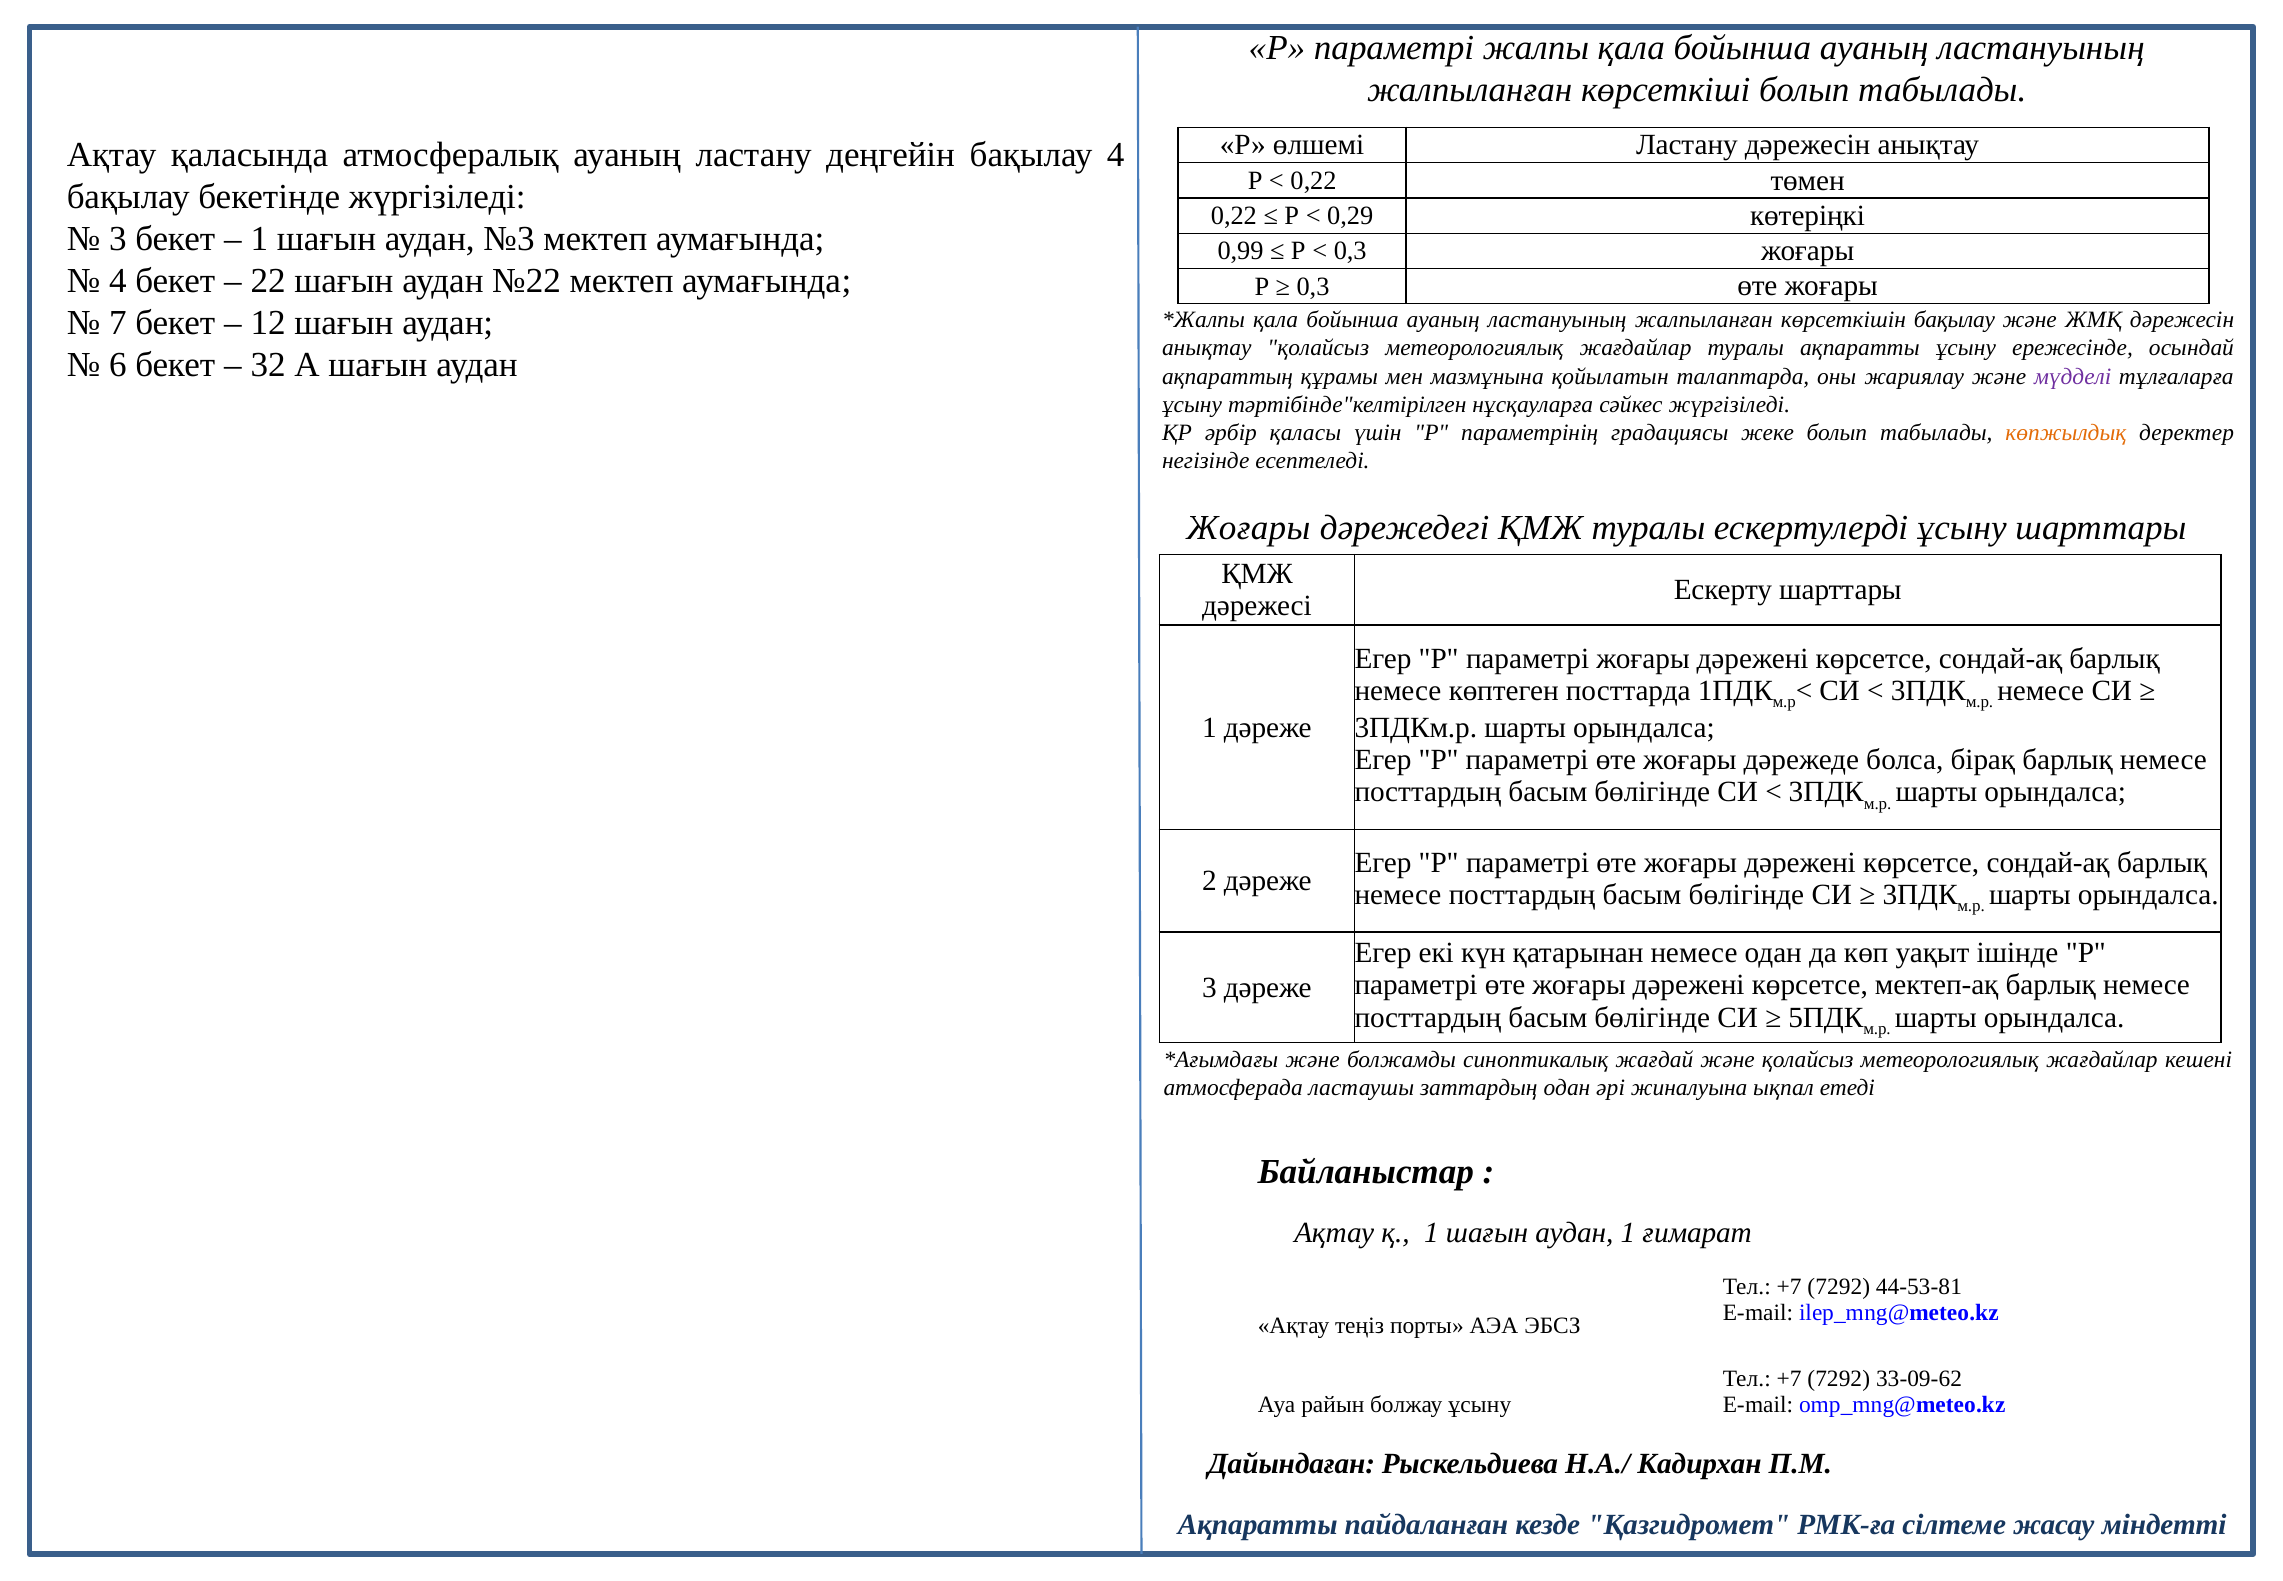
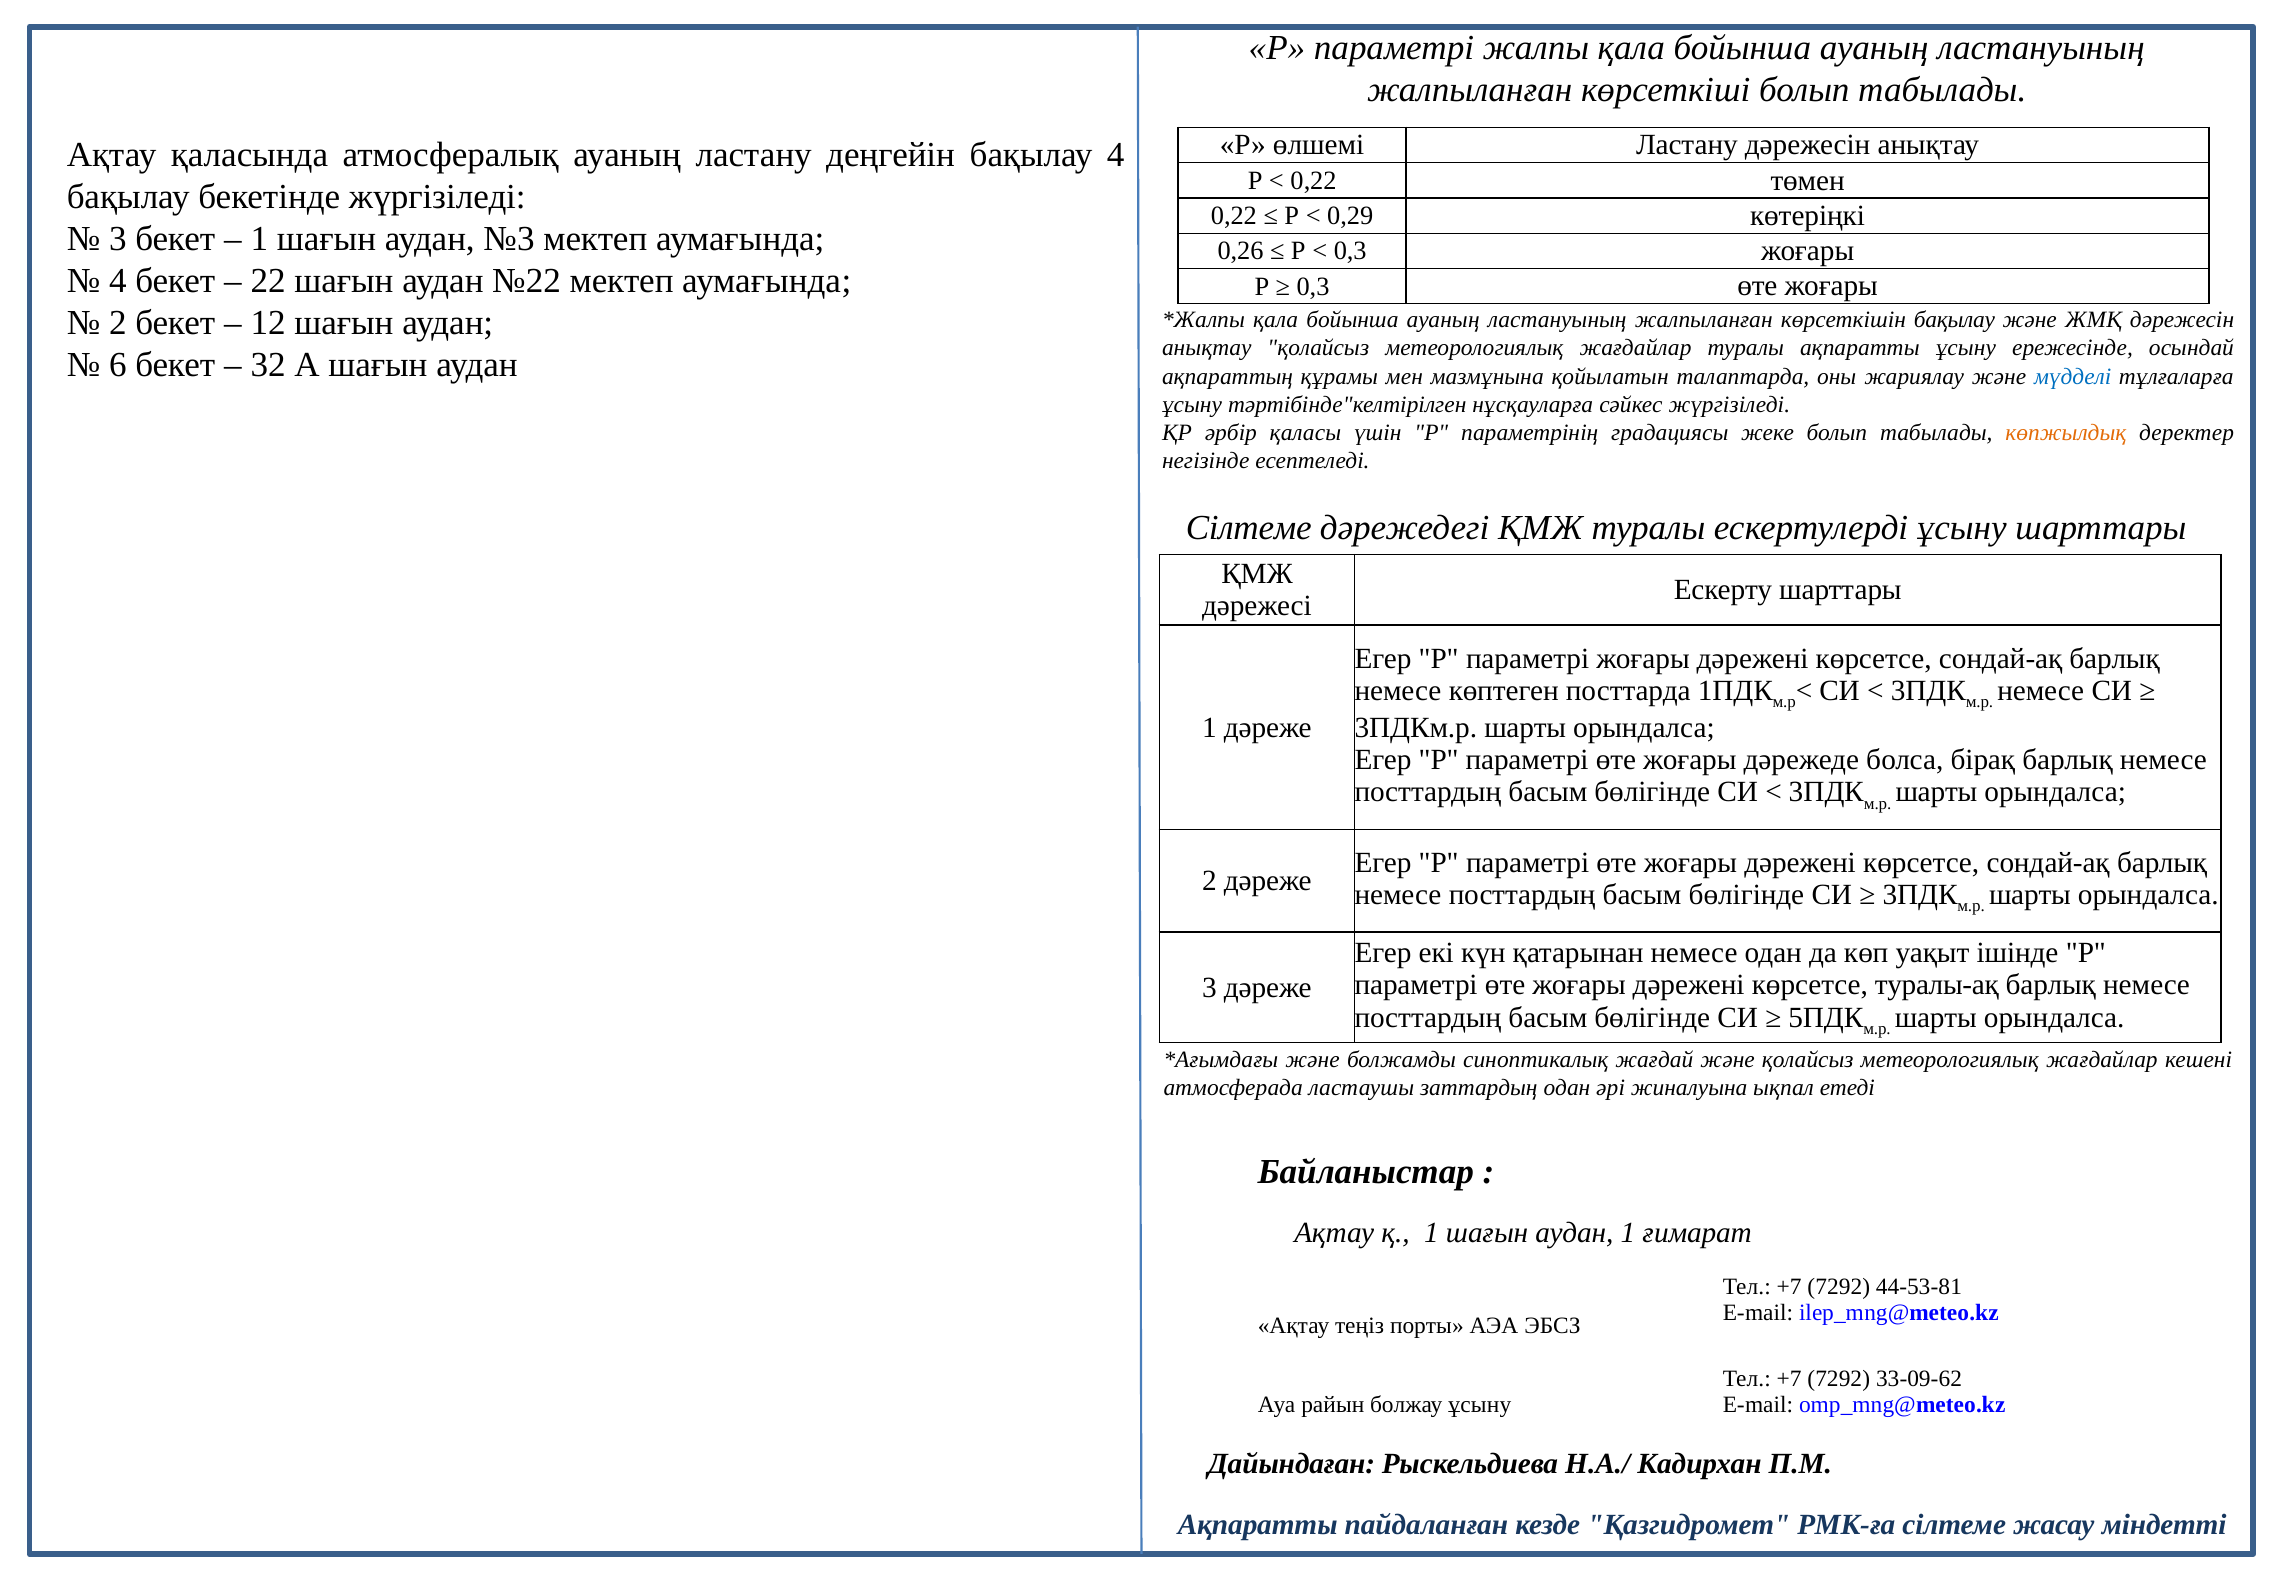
0,99: 0,99 -> 0,26
7 at (118, 323): 7 -> 2
мүдделі colour: purple -> blue
Жоғары at (1248, 528): Жоғары -> Сілтеме
мектеп-ақ: мектеп-ақ -> туралы-ақ
